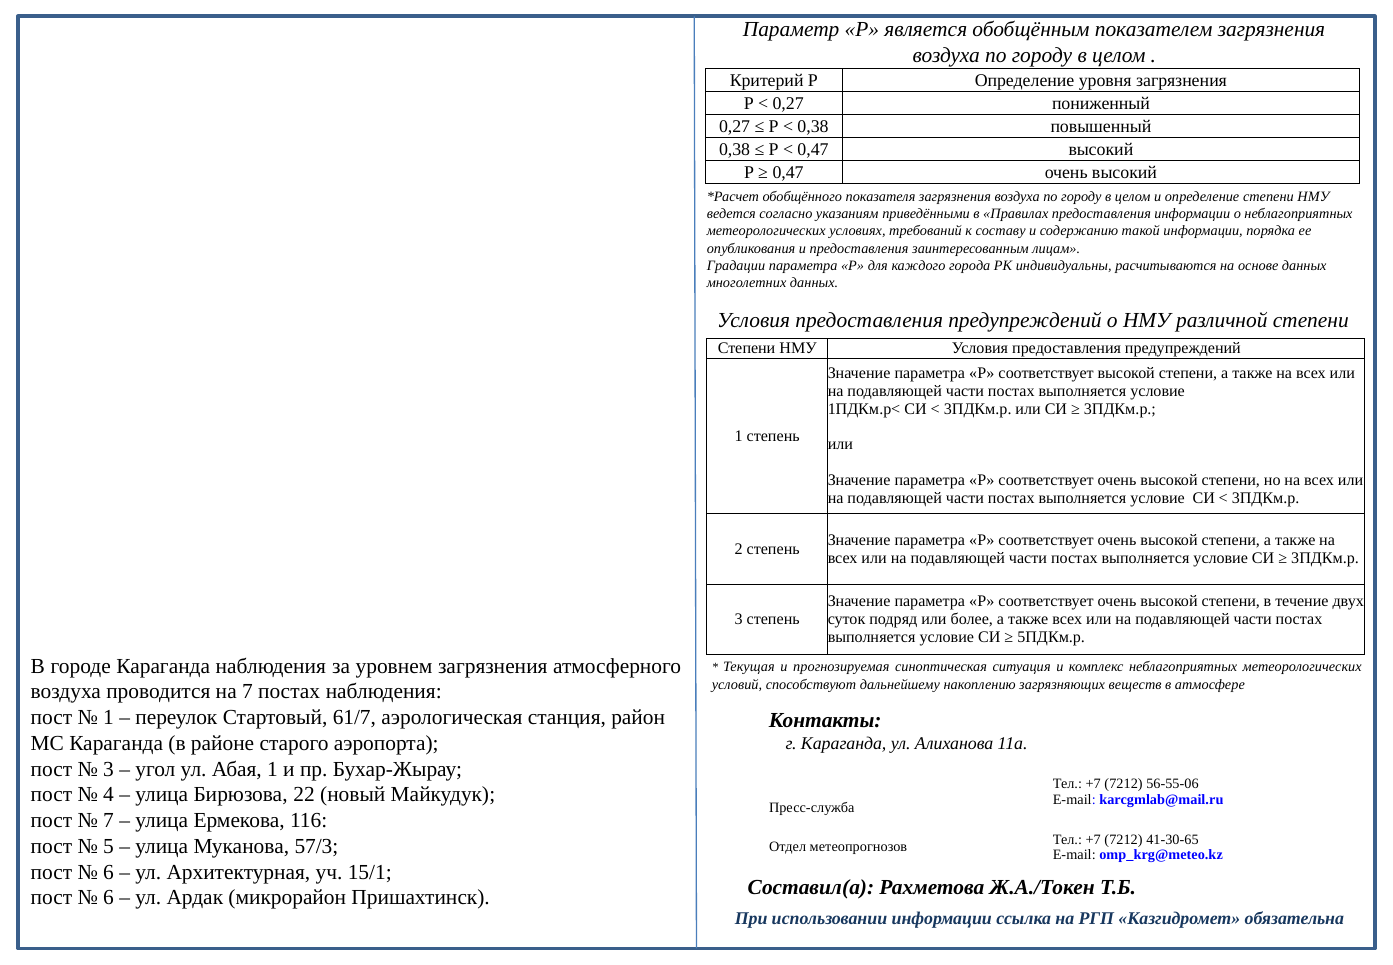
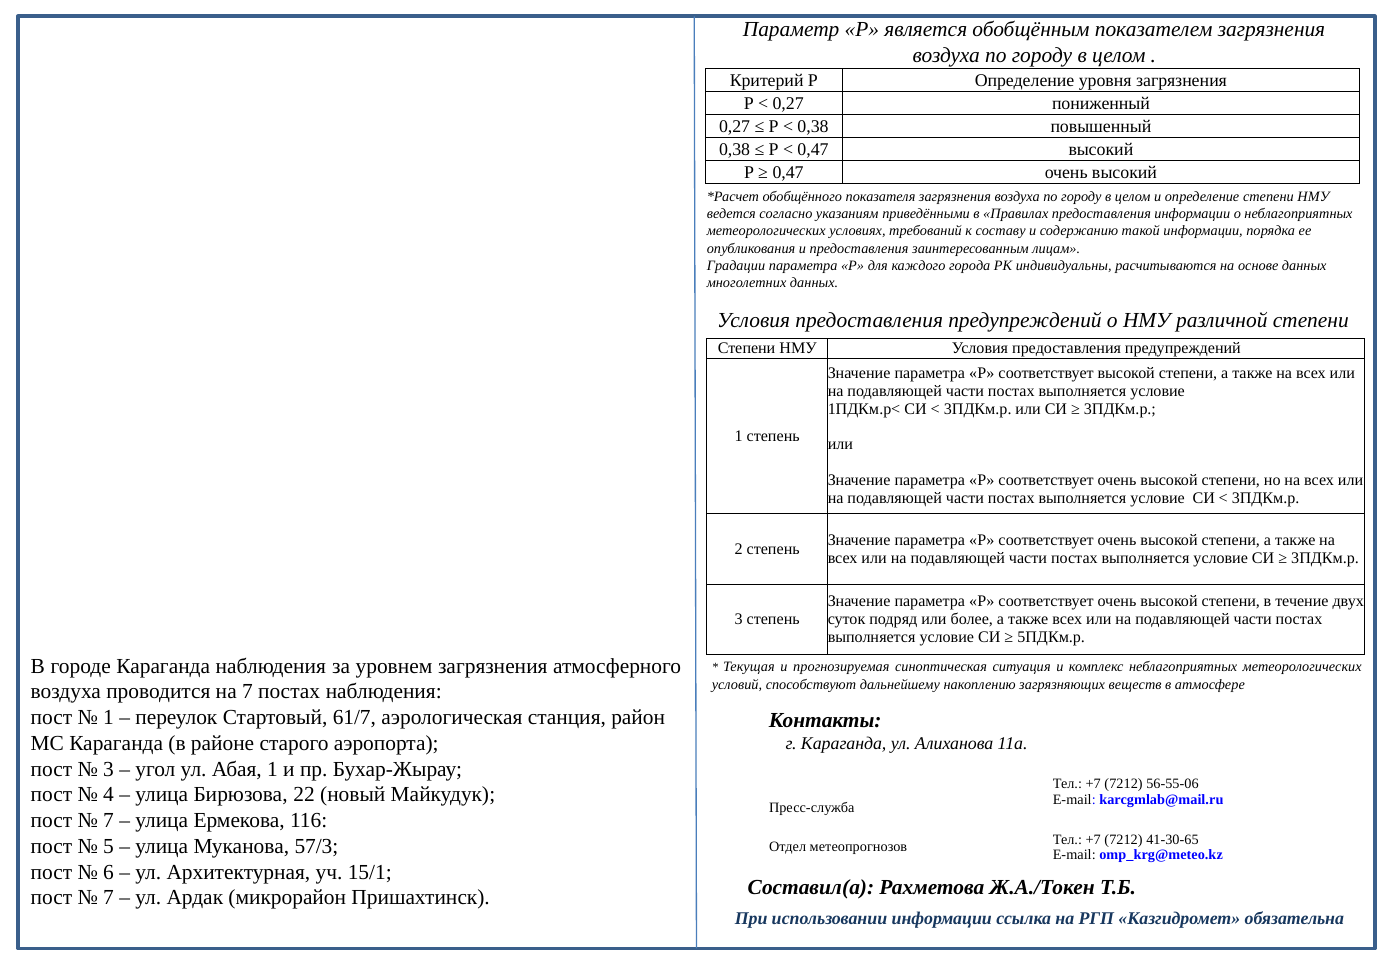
6 at (109, 897): 6 -> 7
